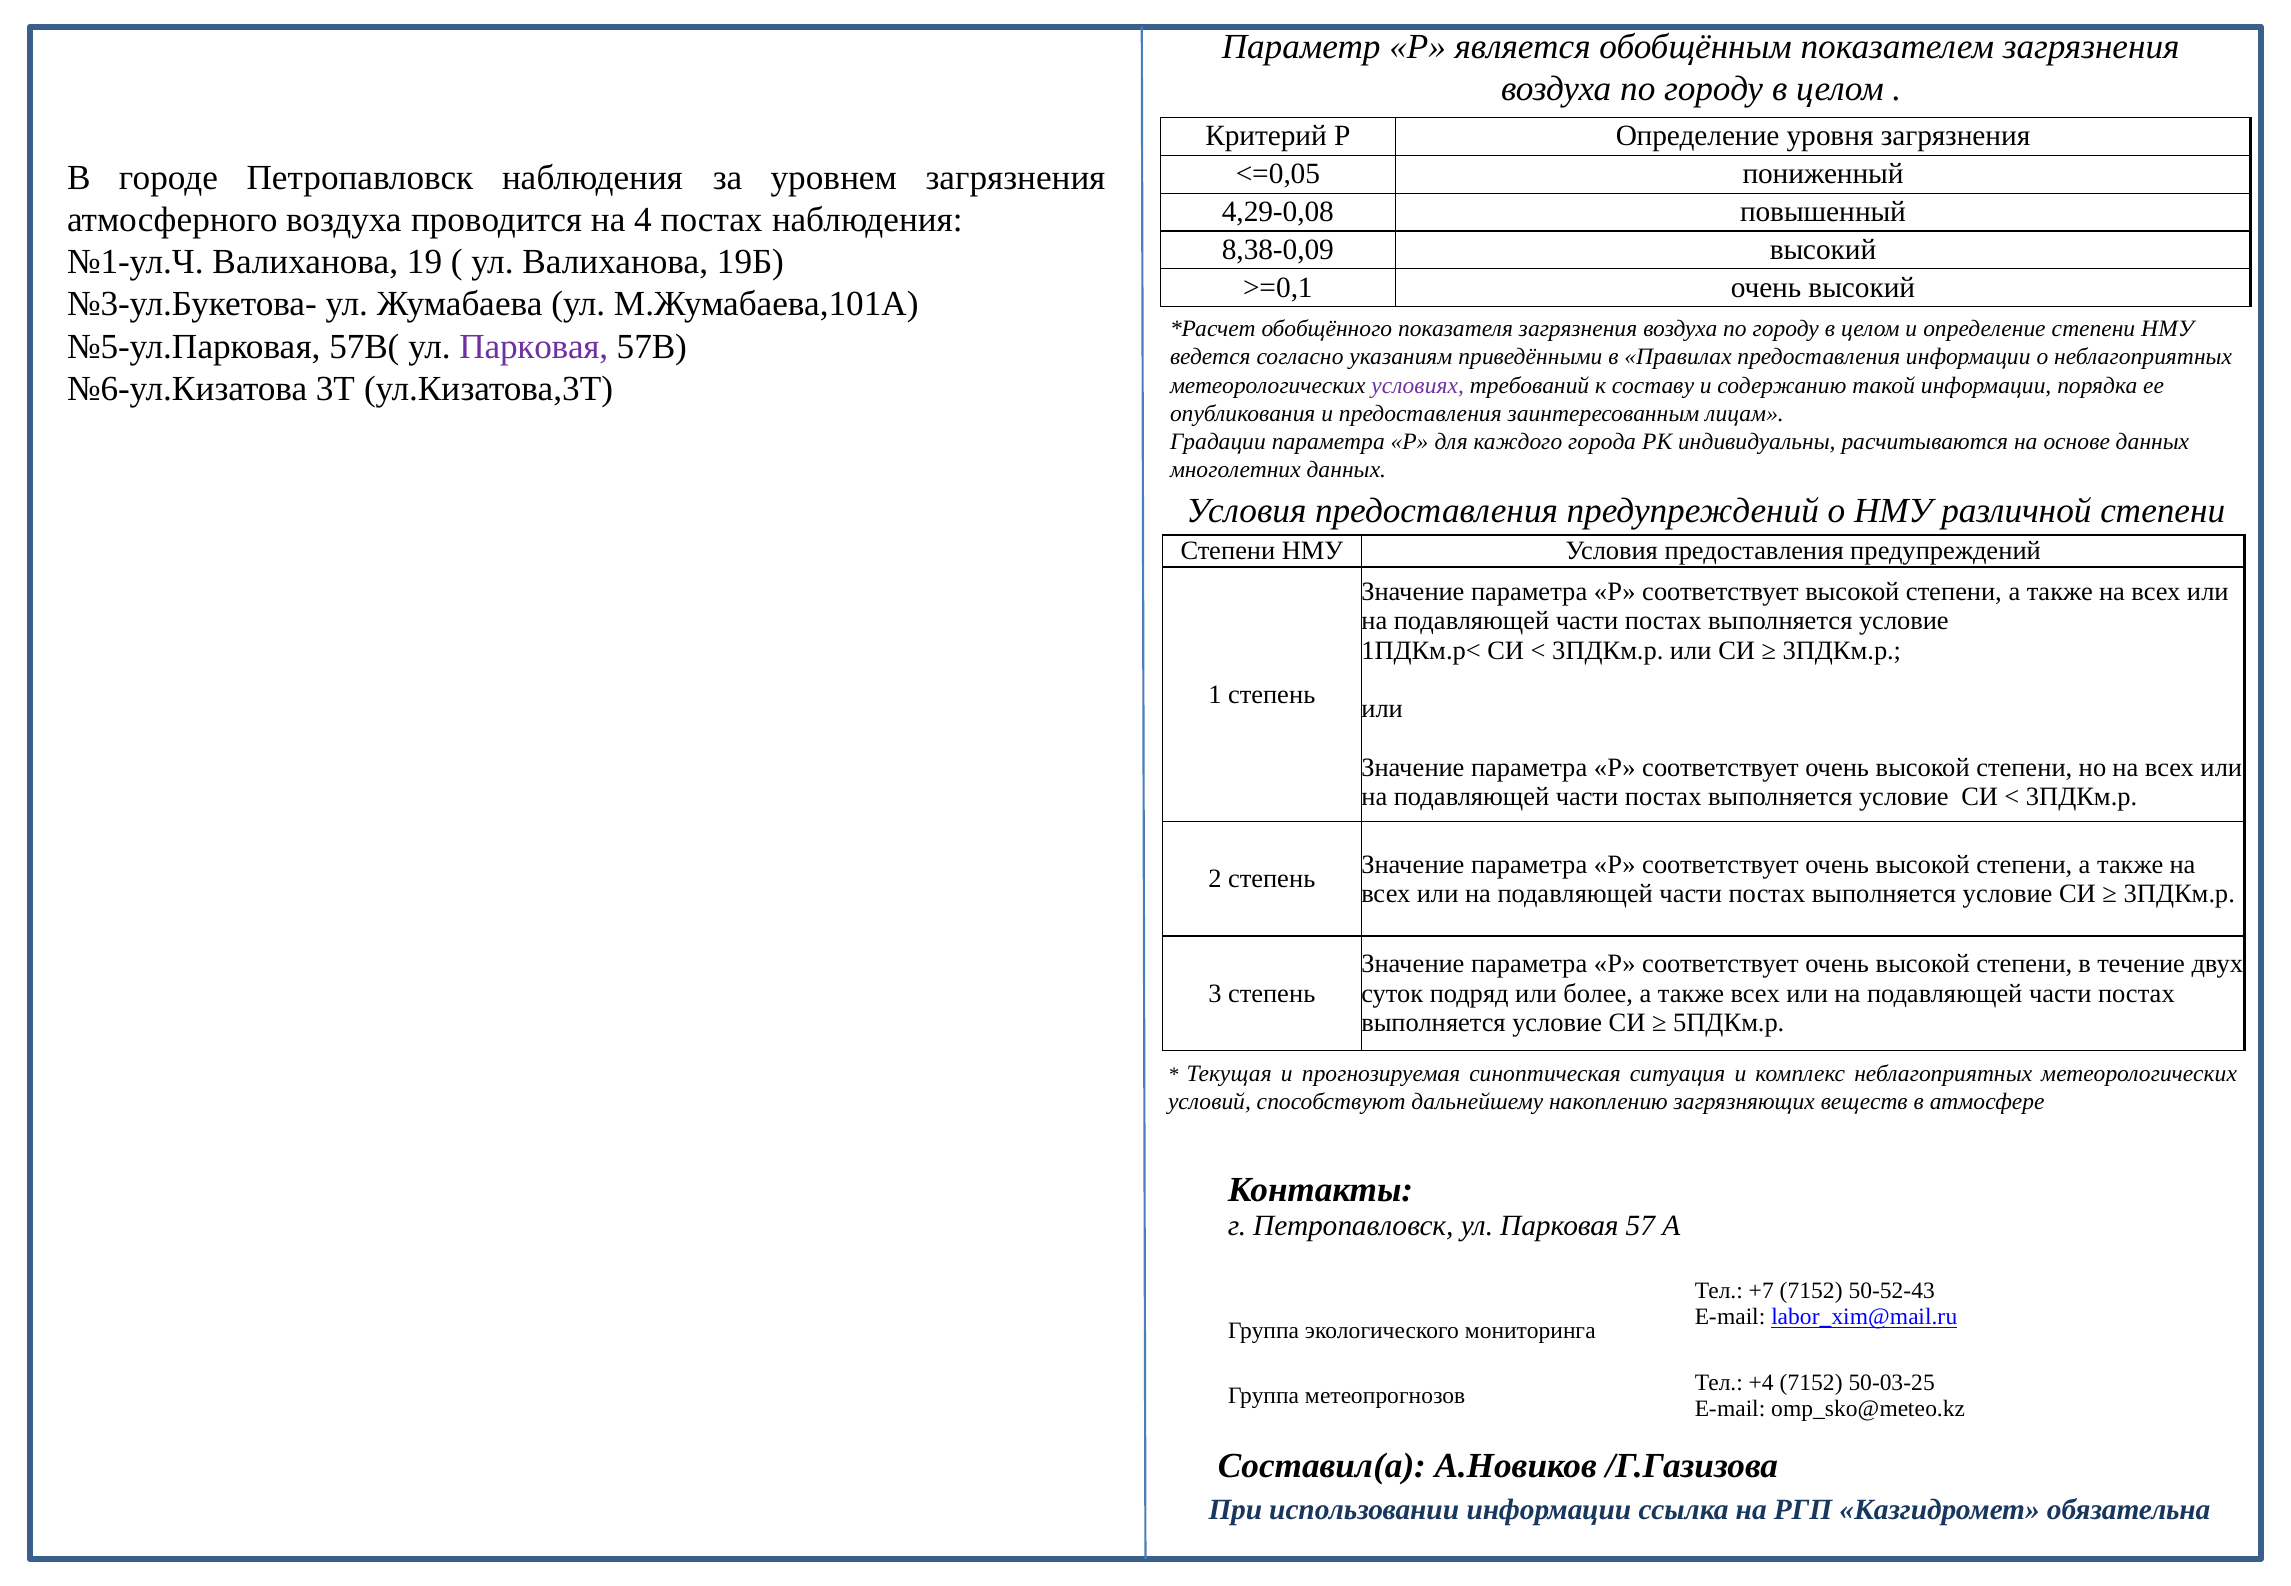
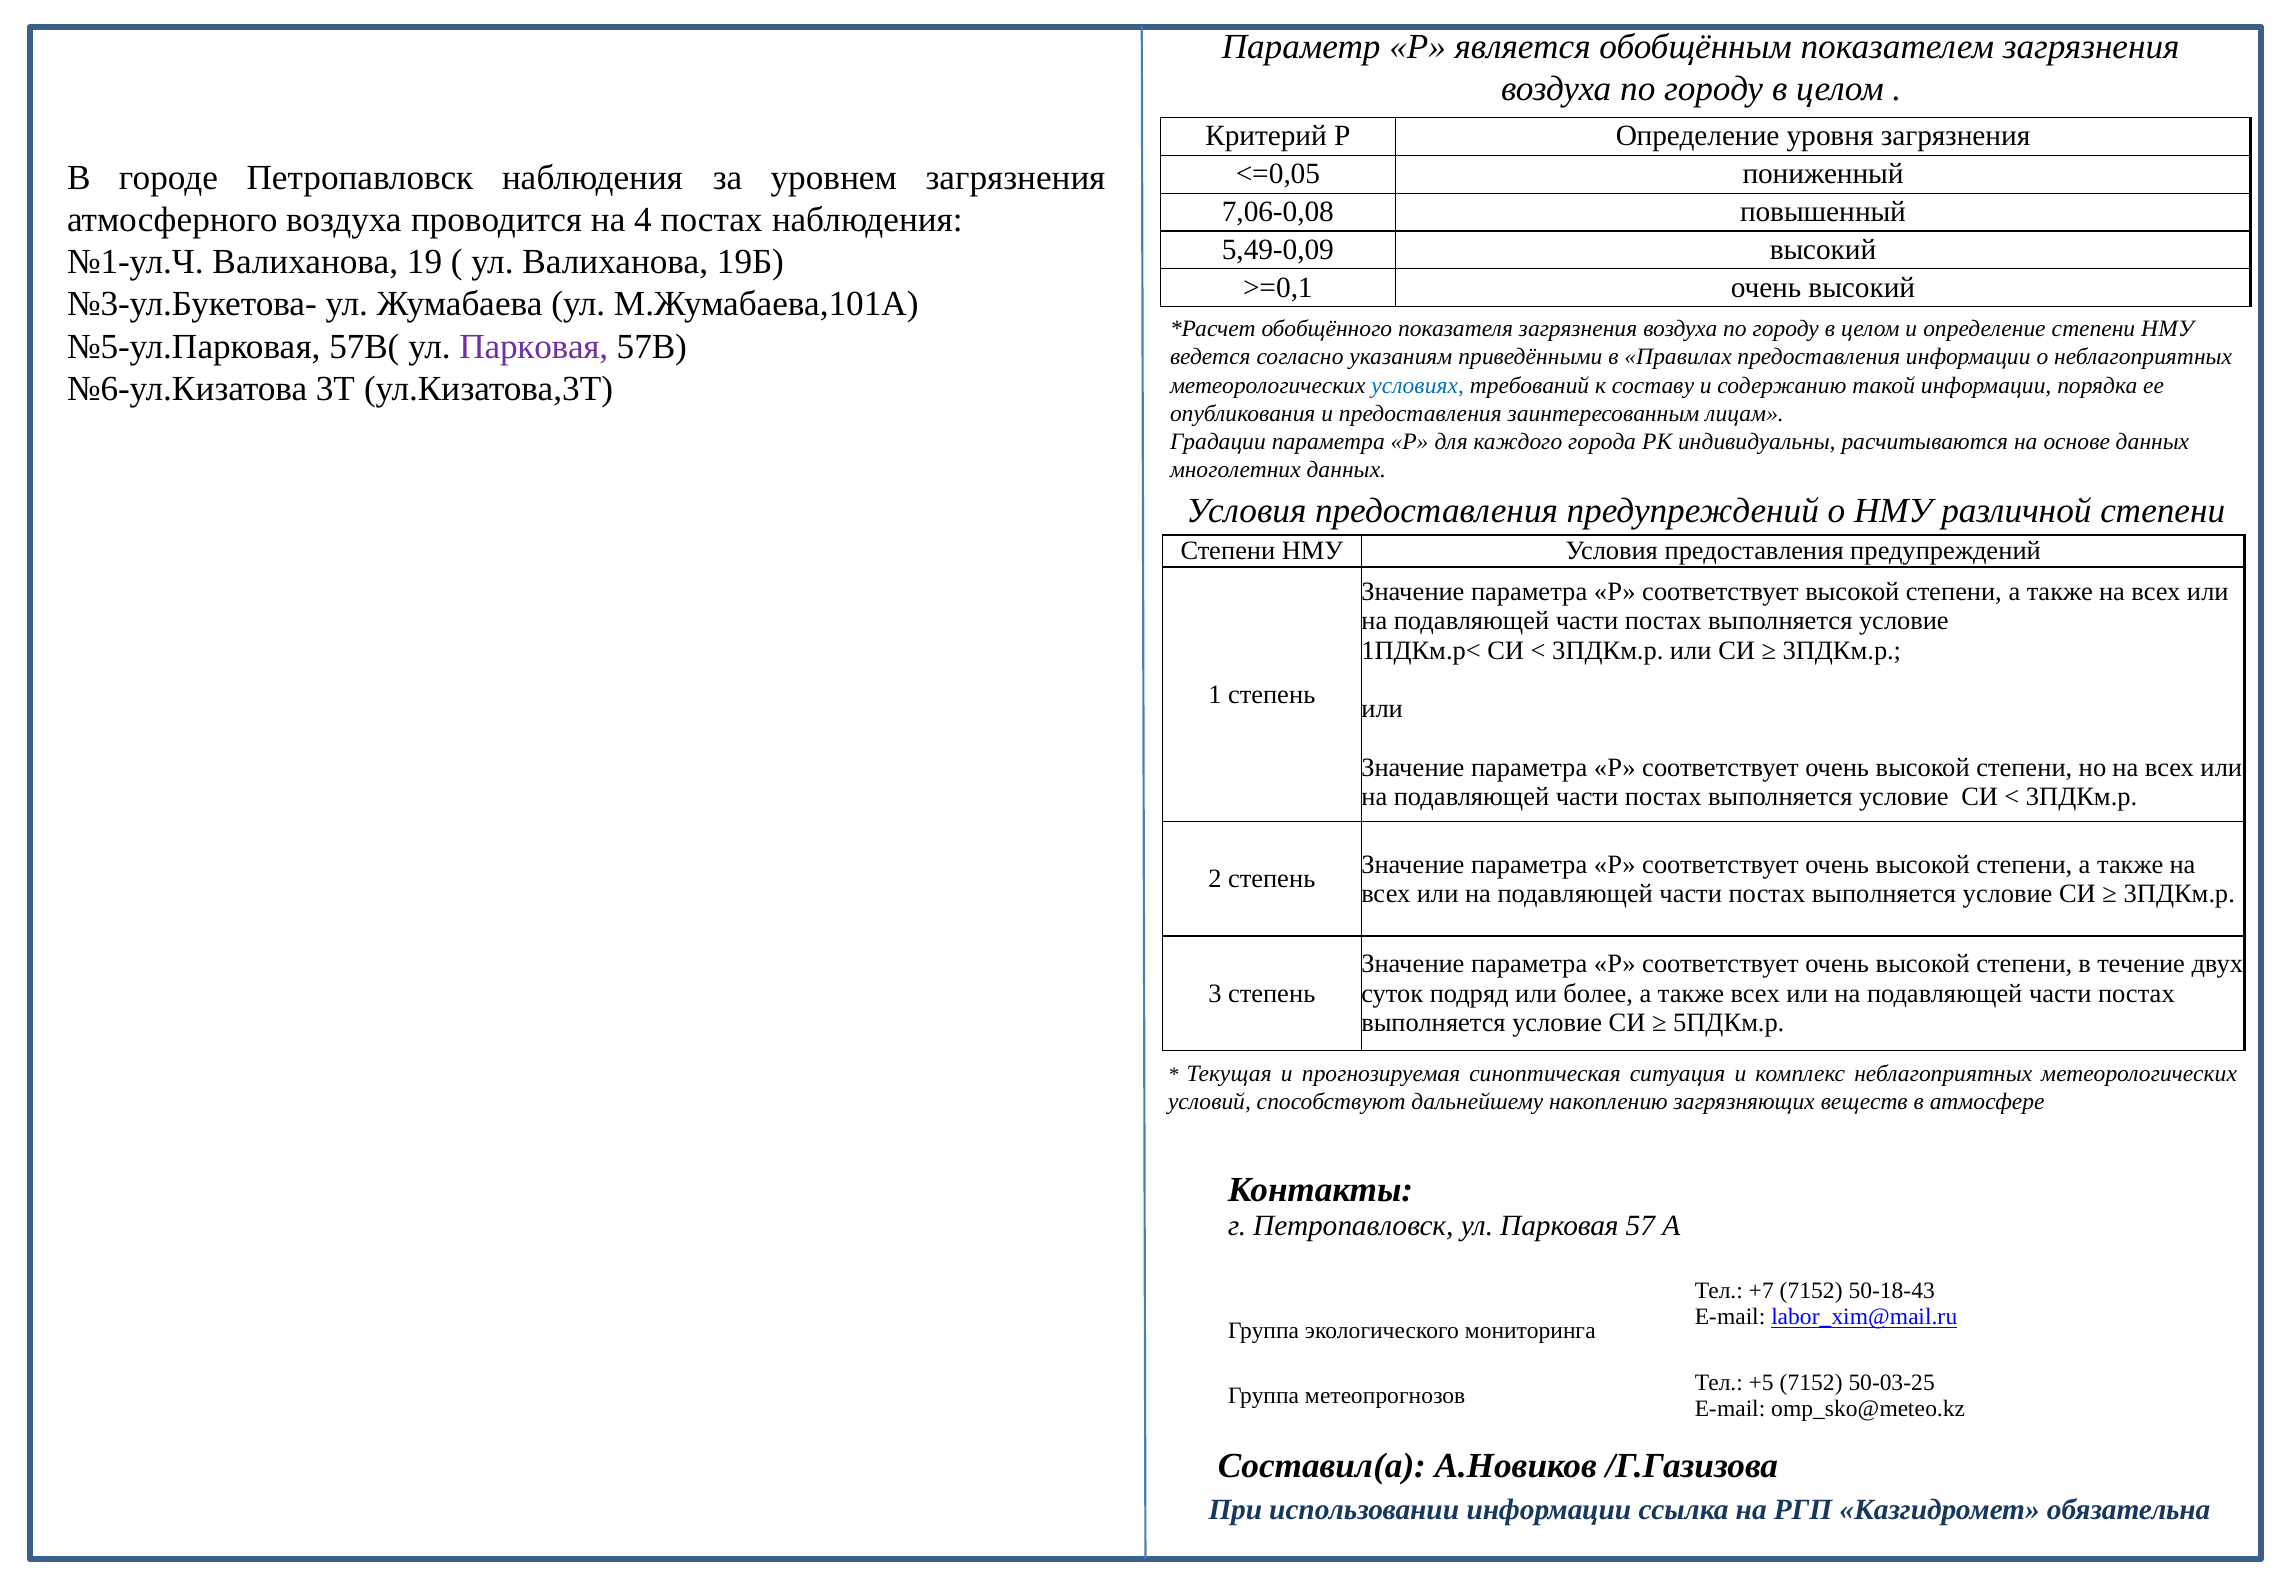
4,29-0,08: 4,29-0,08 -> 7,06-0,08
8,38-0,09: 8,38-0,09 -> 5,49-0,09
условиях colour: purple -> blue
50-52-43: 50-52-43 -> 50-18-43
+4: +4 -> +5
